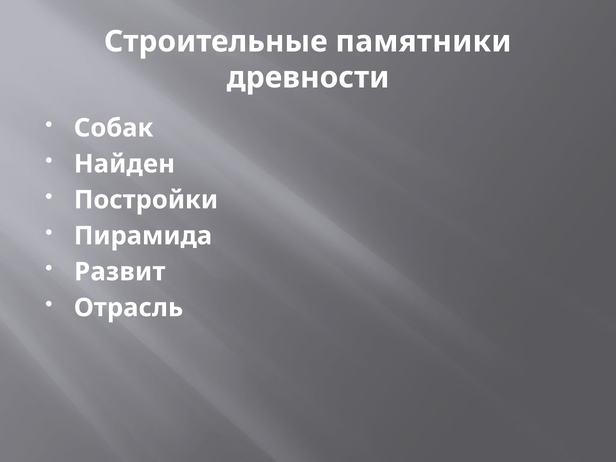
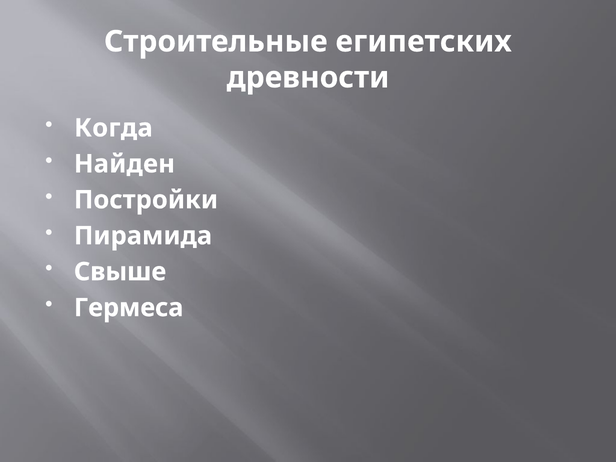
памятники: памятники -> египетских
Собак: Собак -> Когда
Развит: Развит -> Свыше
Отрасль: Отрасль -> Гермеса
